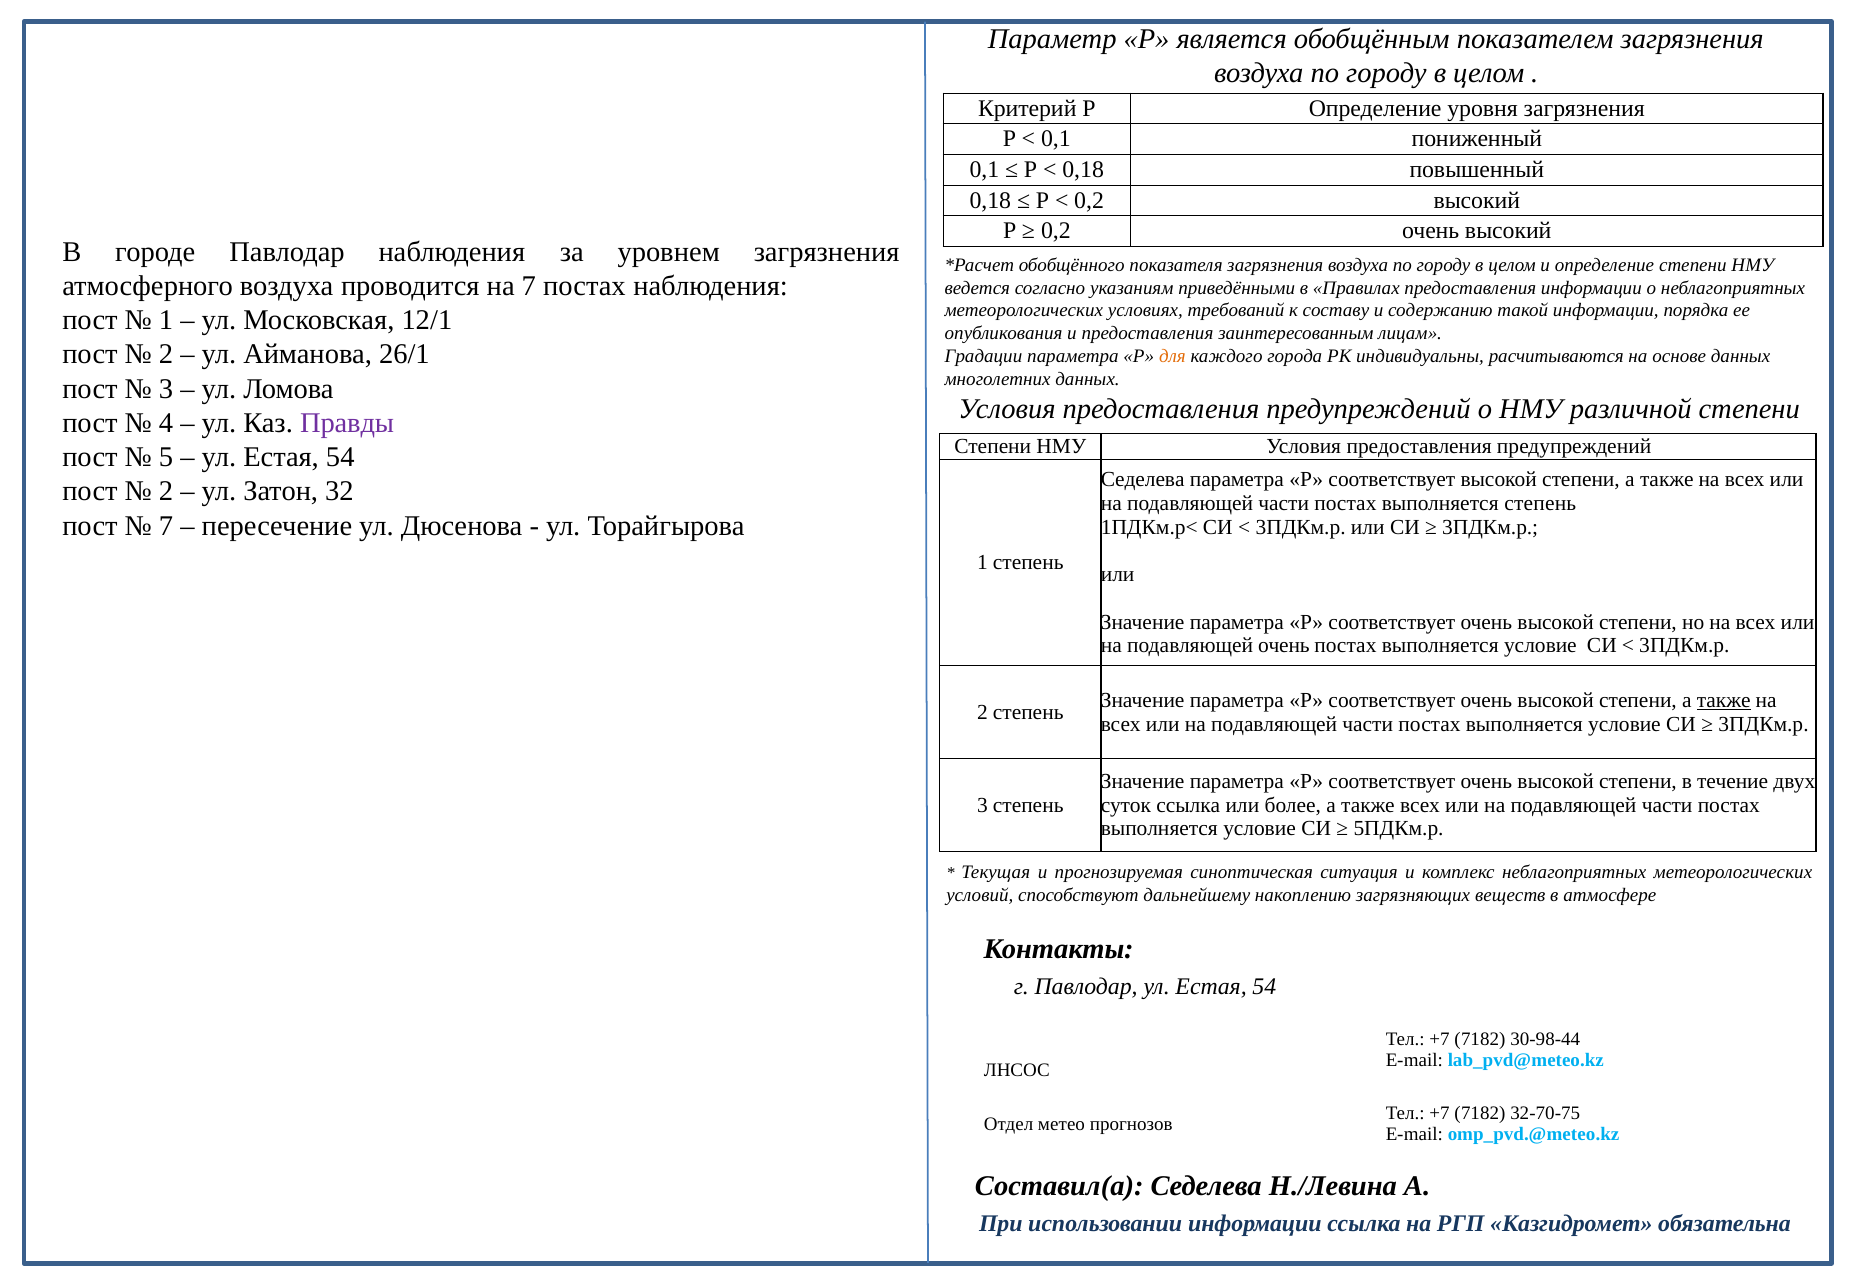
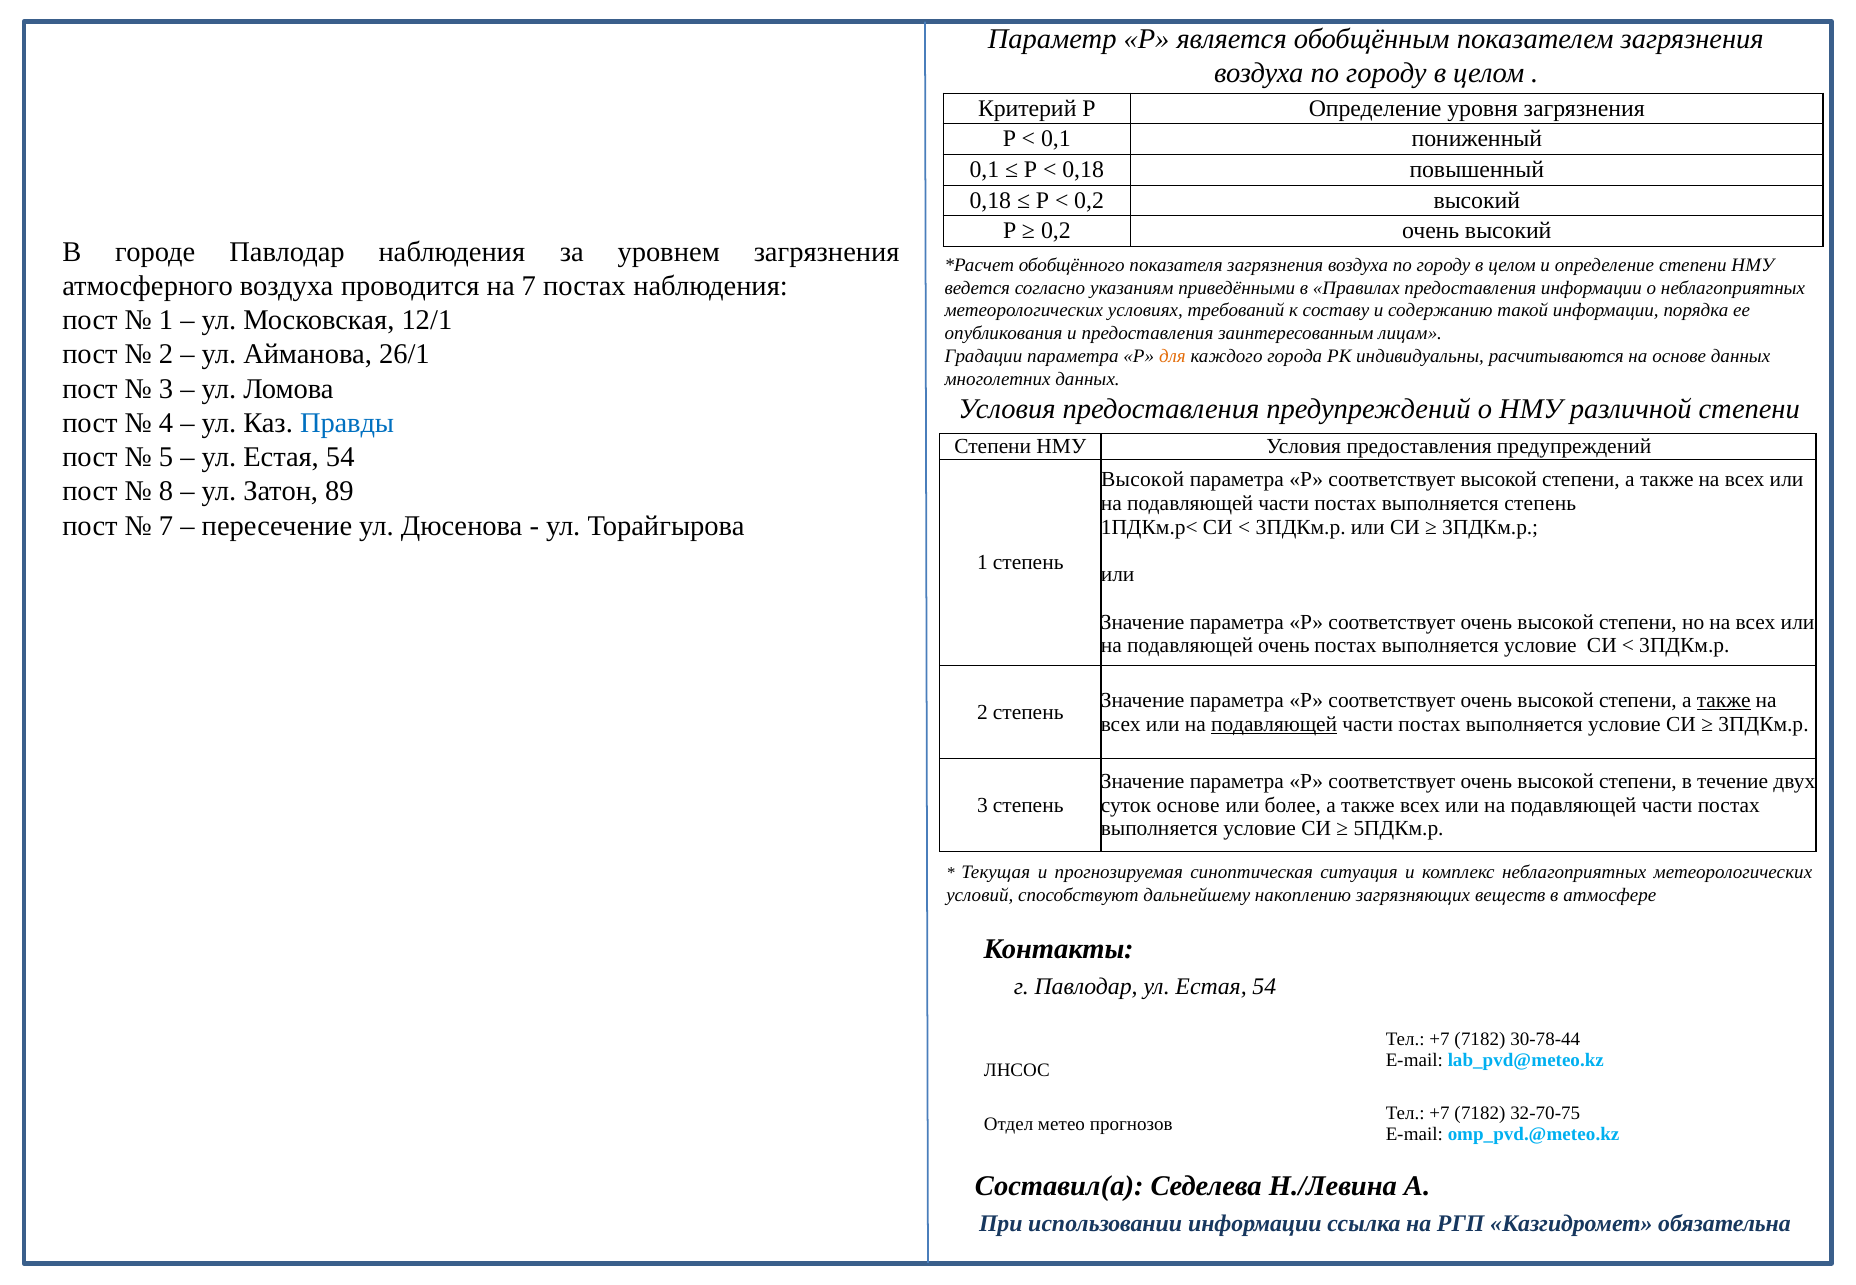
Правды colour: purple -> blue
Седелева at (1143, 480): Седелева -> Высокой
2 at (166, 492): 2 -> 8
32: 32 -> 89
подавляющей at (1274, 724) underline: none -> present
суток ссылка: ссылка -> основе
30-98-44: 30-98-44 -> 30-78-44
